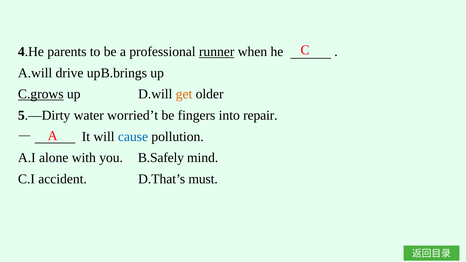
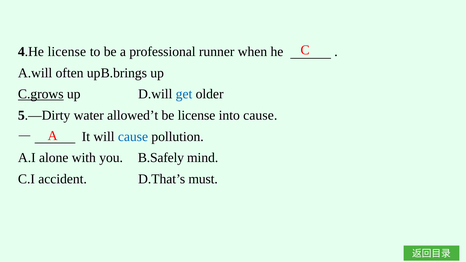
4.He parents: parents -> license
runner underline: present -> none
drive: drive -> often
get colour: orange -> blue
worried’t: worried’t -> allowed’t
be fingers: fingers -> license
into repair: repair -> cause
